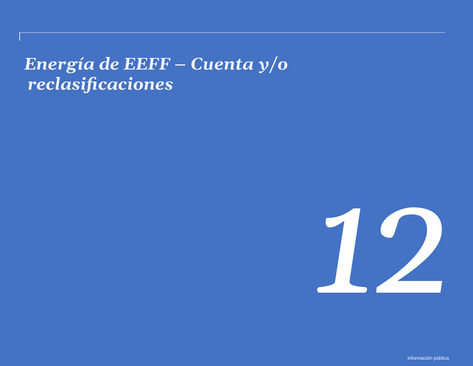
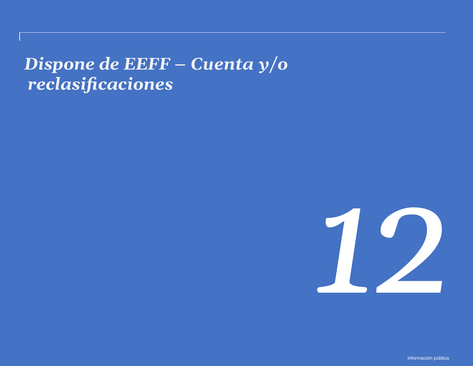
Energía: Energía -> Dispone
